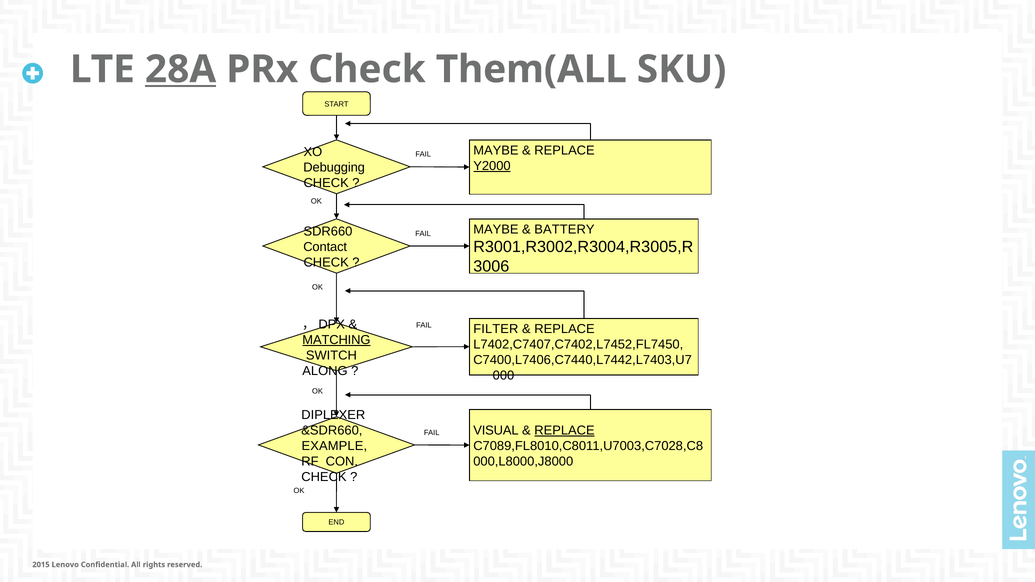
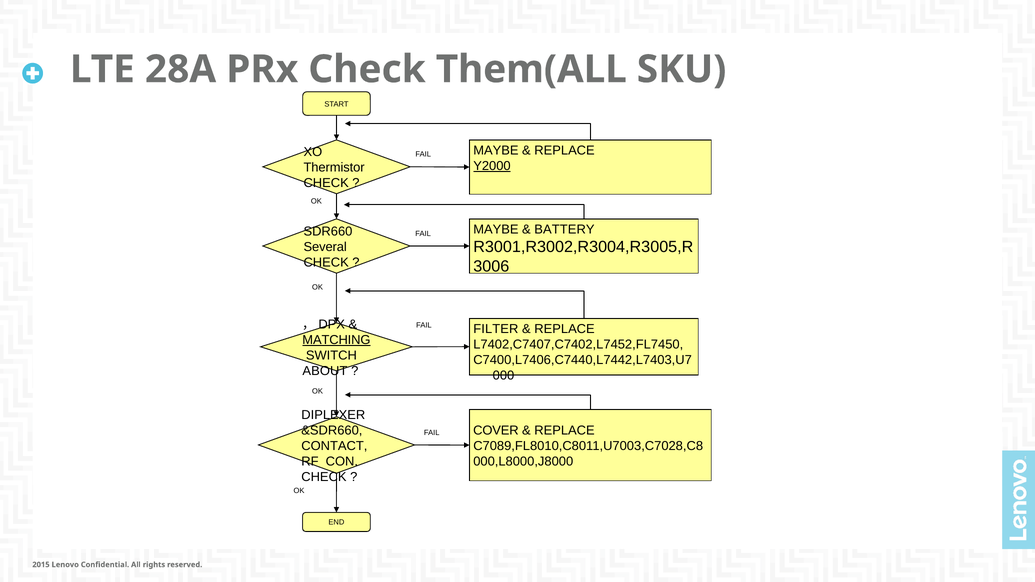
28A underline: present -> none
Debugging: Debugging -> Thermistor
Contact: Contact -> Several
ALONG: ALONG -> ABOUT
VISUAL: VISUAL -> COVER
REPLACE at (564, 431) underline: present -> none
EXAMPLE: EXAMPLE -> CONTACT
